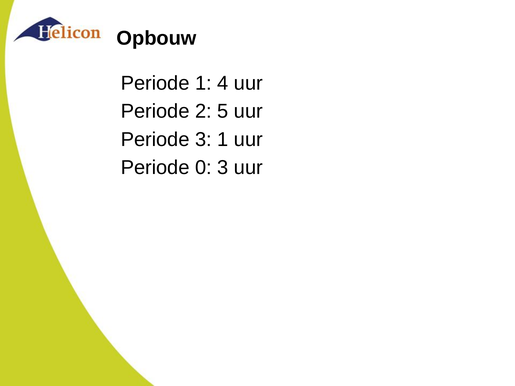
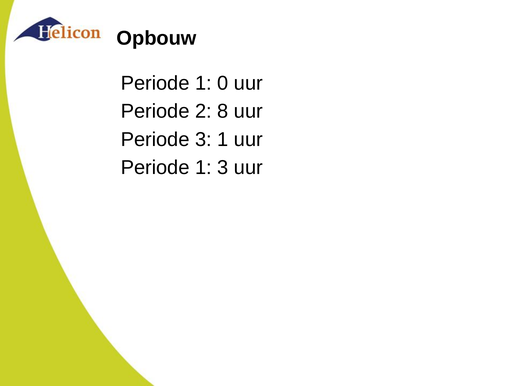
4: 4 -> 0
5: 5 -> 8
0 at (203, 168): 0 -> 1
